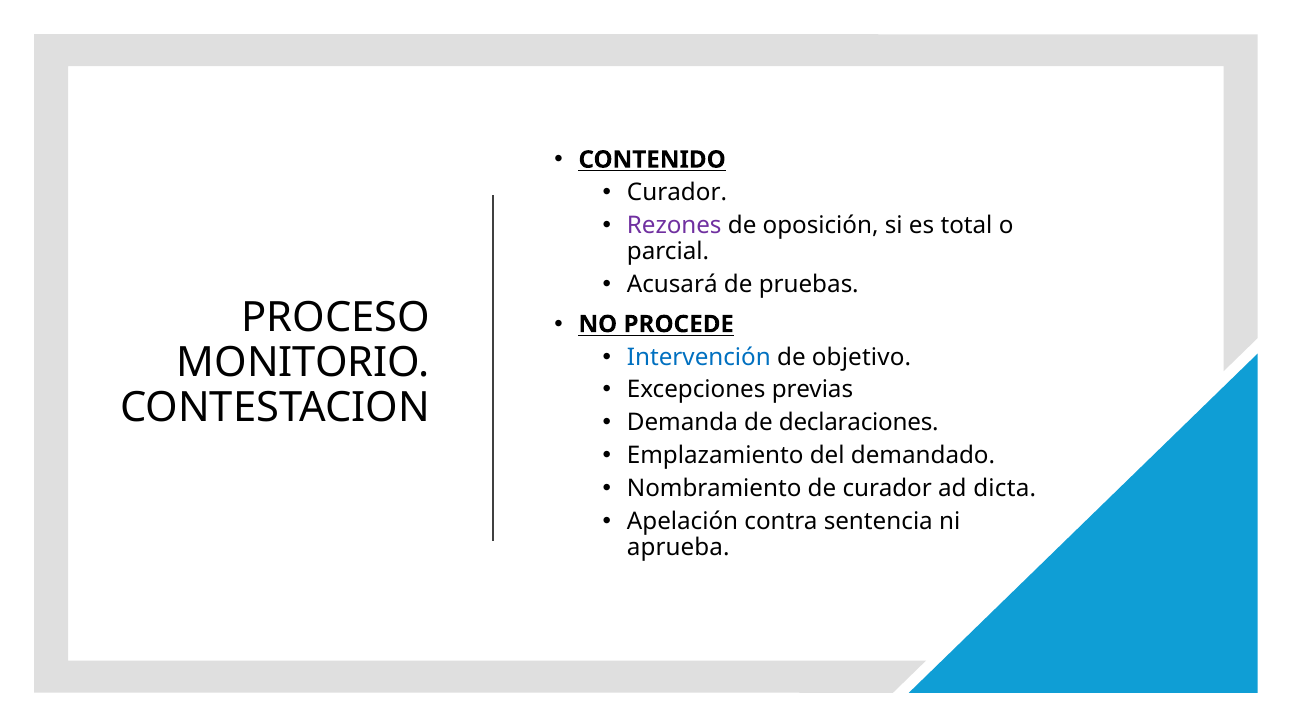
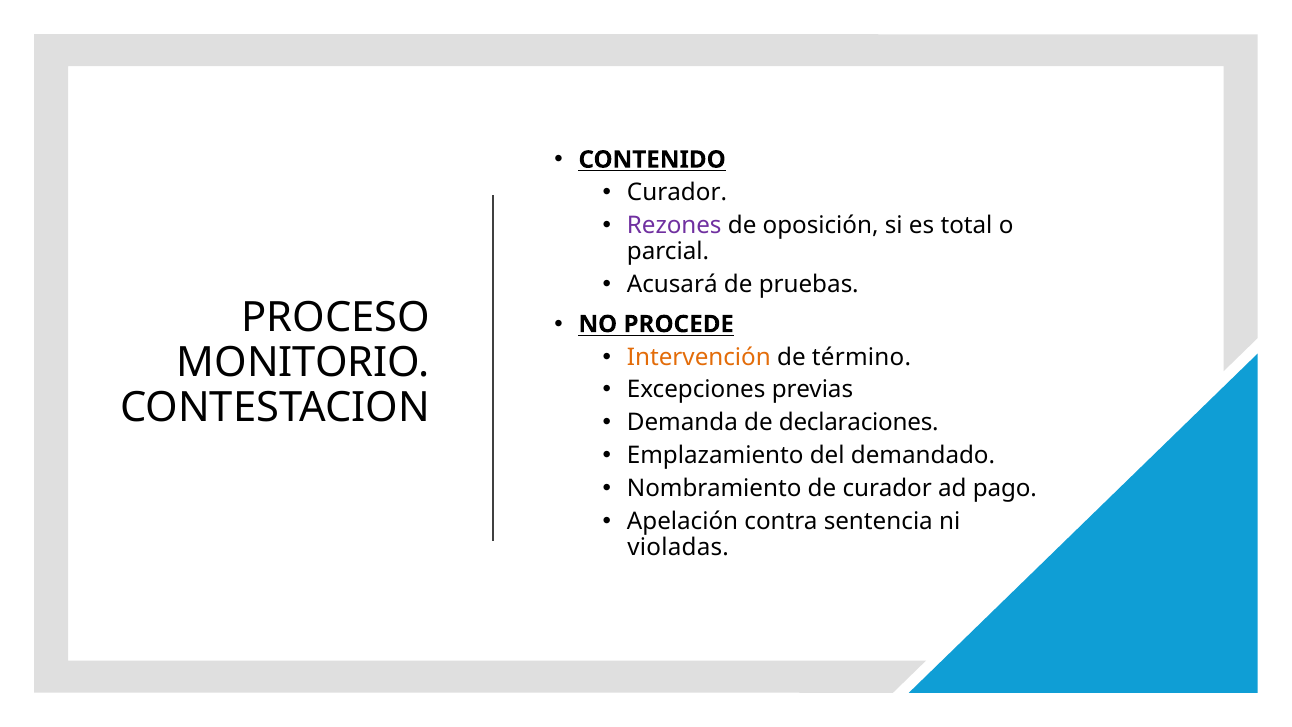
Intervención colour: blue -> orange
objetivo: objetivo -> término
dicta: dicta -> pago
aprueba: aprueba -> violadas
